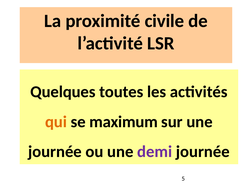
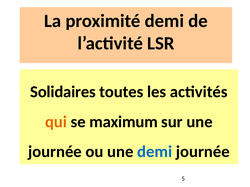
proximité civile: civile -> demi
Quelques: Quelques -> Solidaires
demi at (155, 152) colour: purple -> blue
